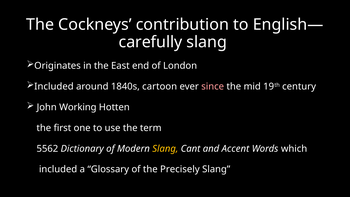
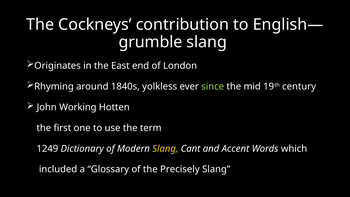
carefully: carefully -> grumble
Included at (54, 86): Included -> Rhyming
cartoon: cartoon -> yolkless
since colour: pink -> light green
5562: 5562 -> 1249
